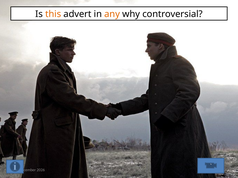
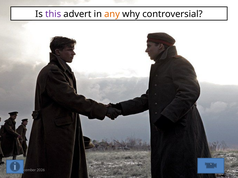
this colour: orange -> purple
